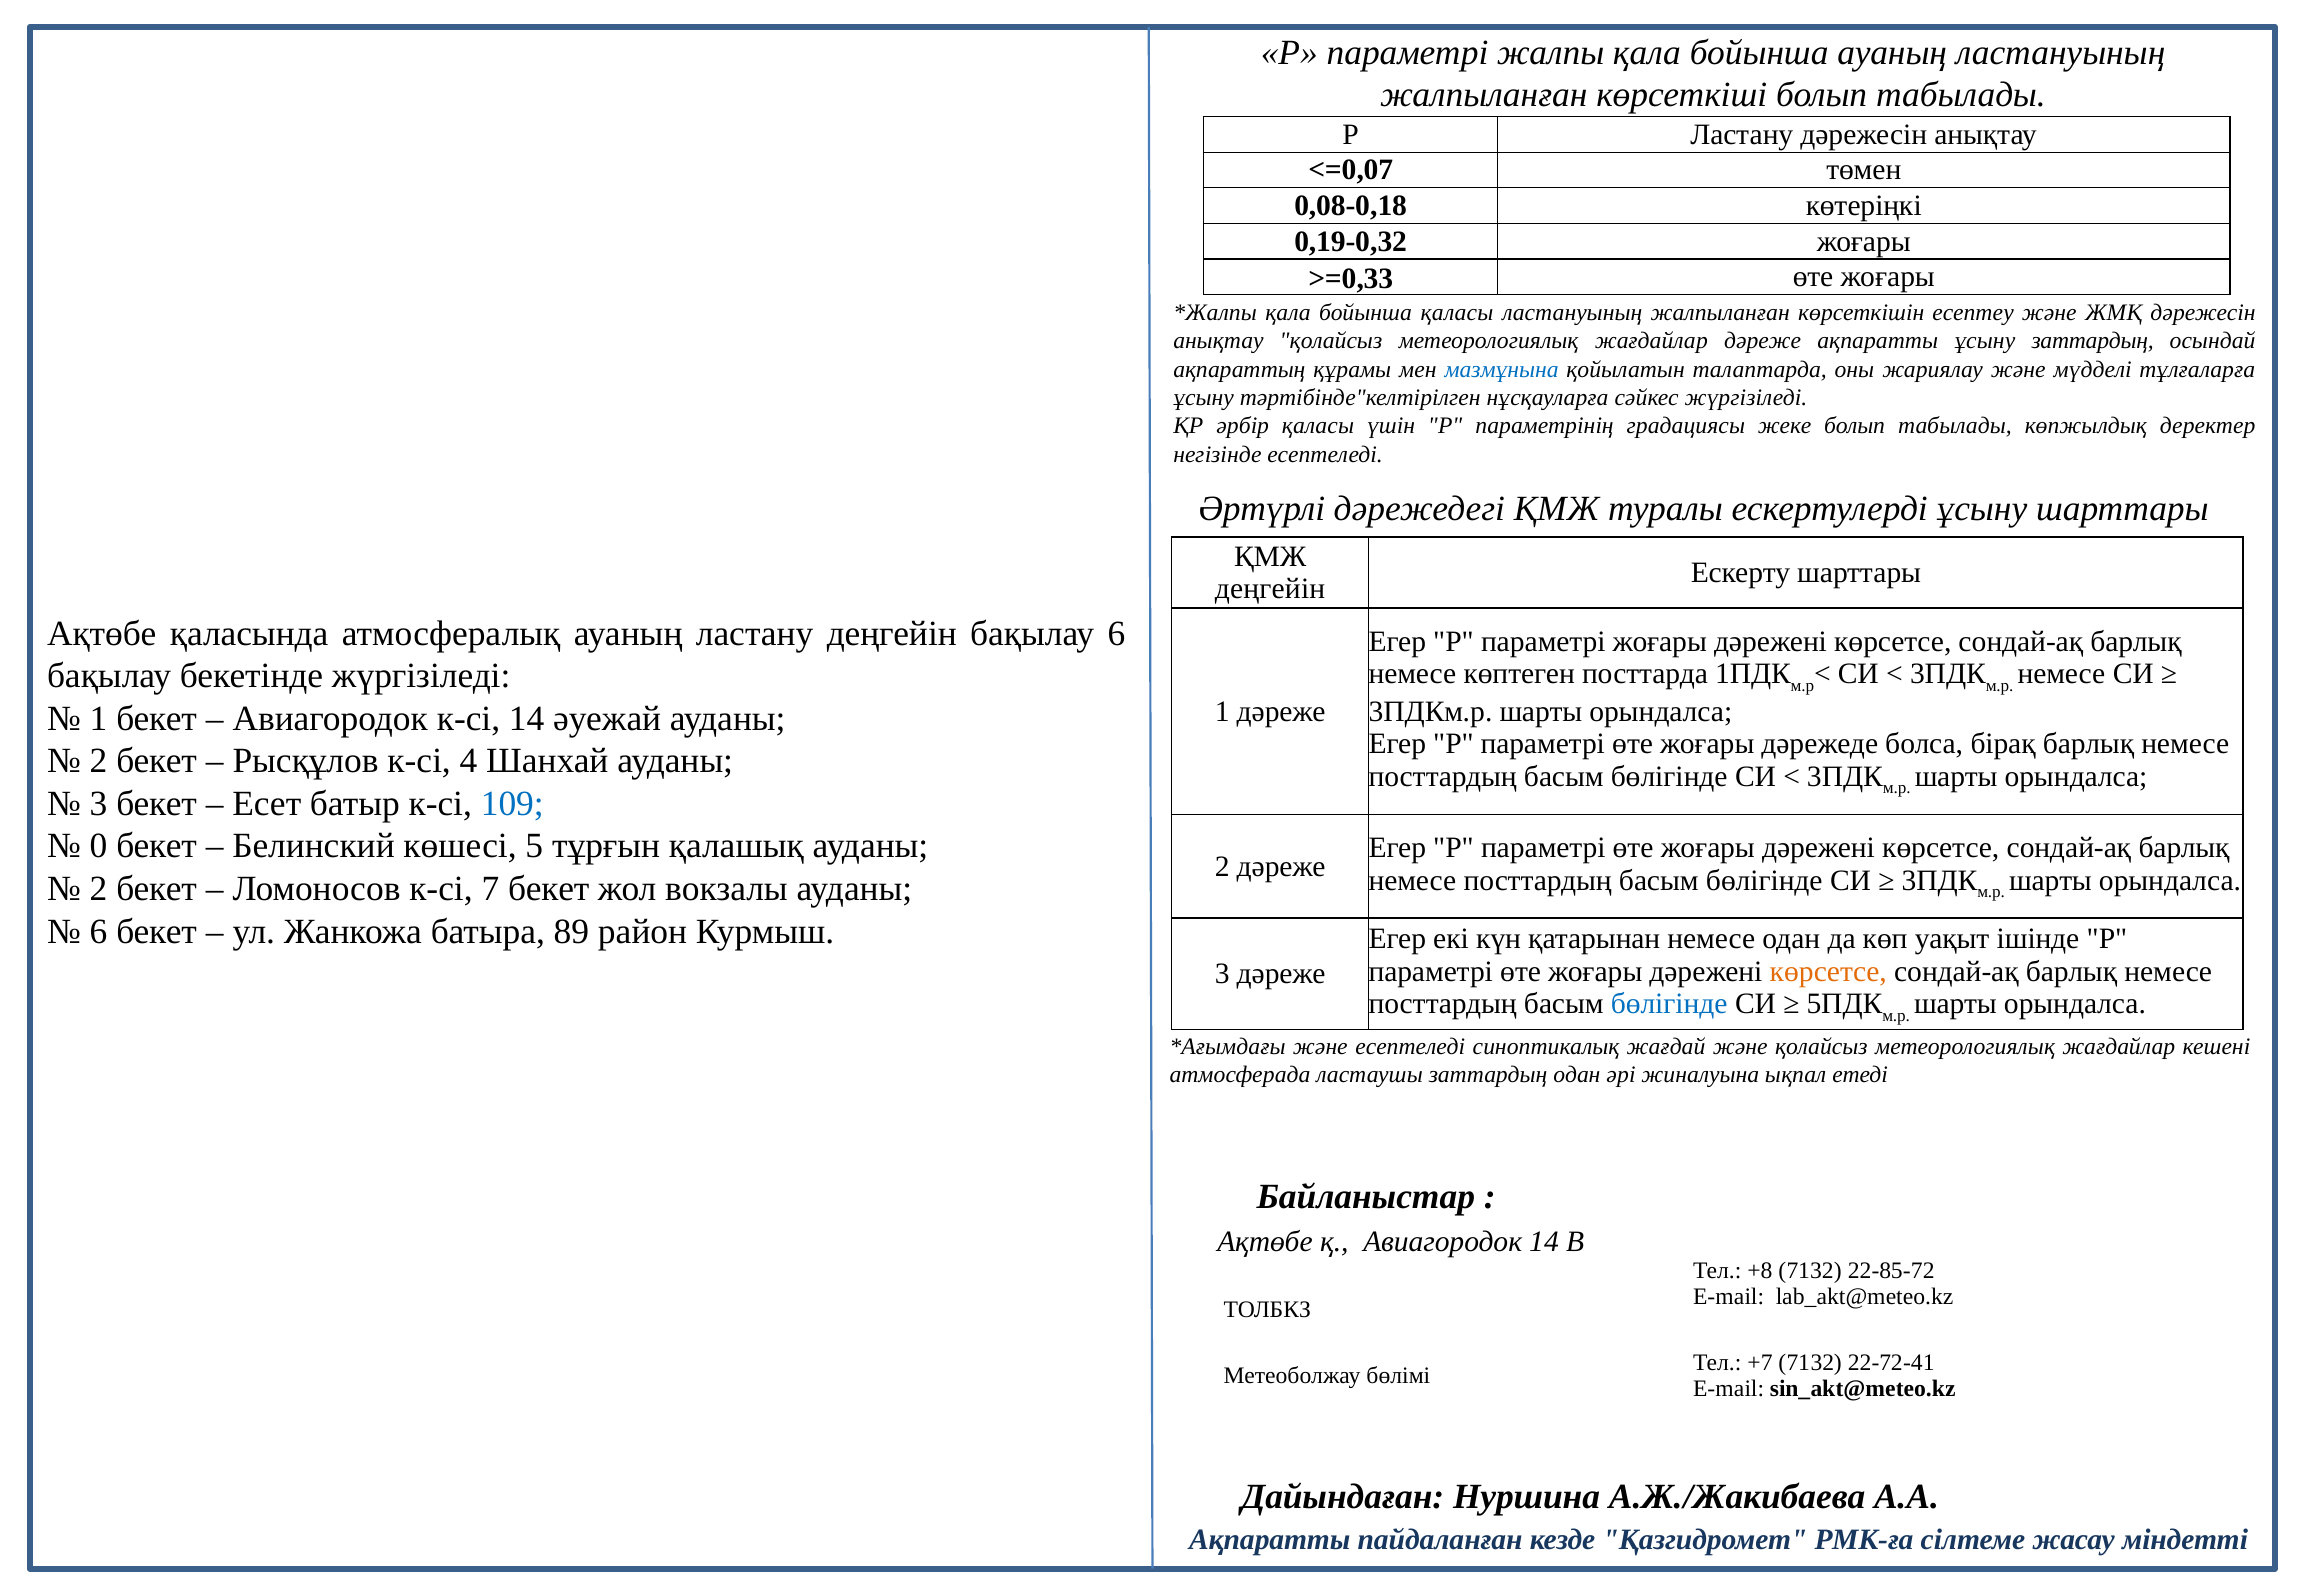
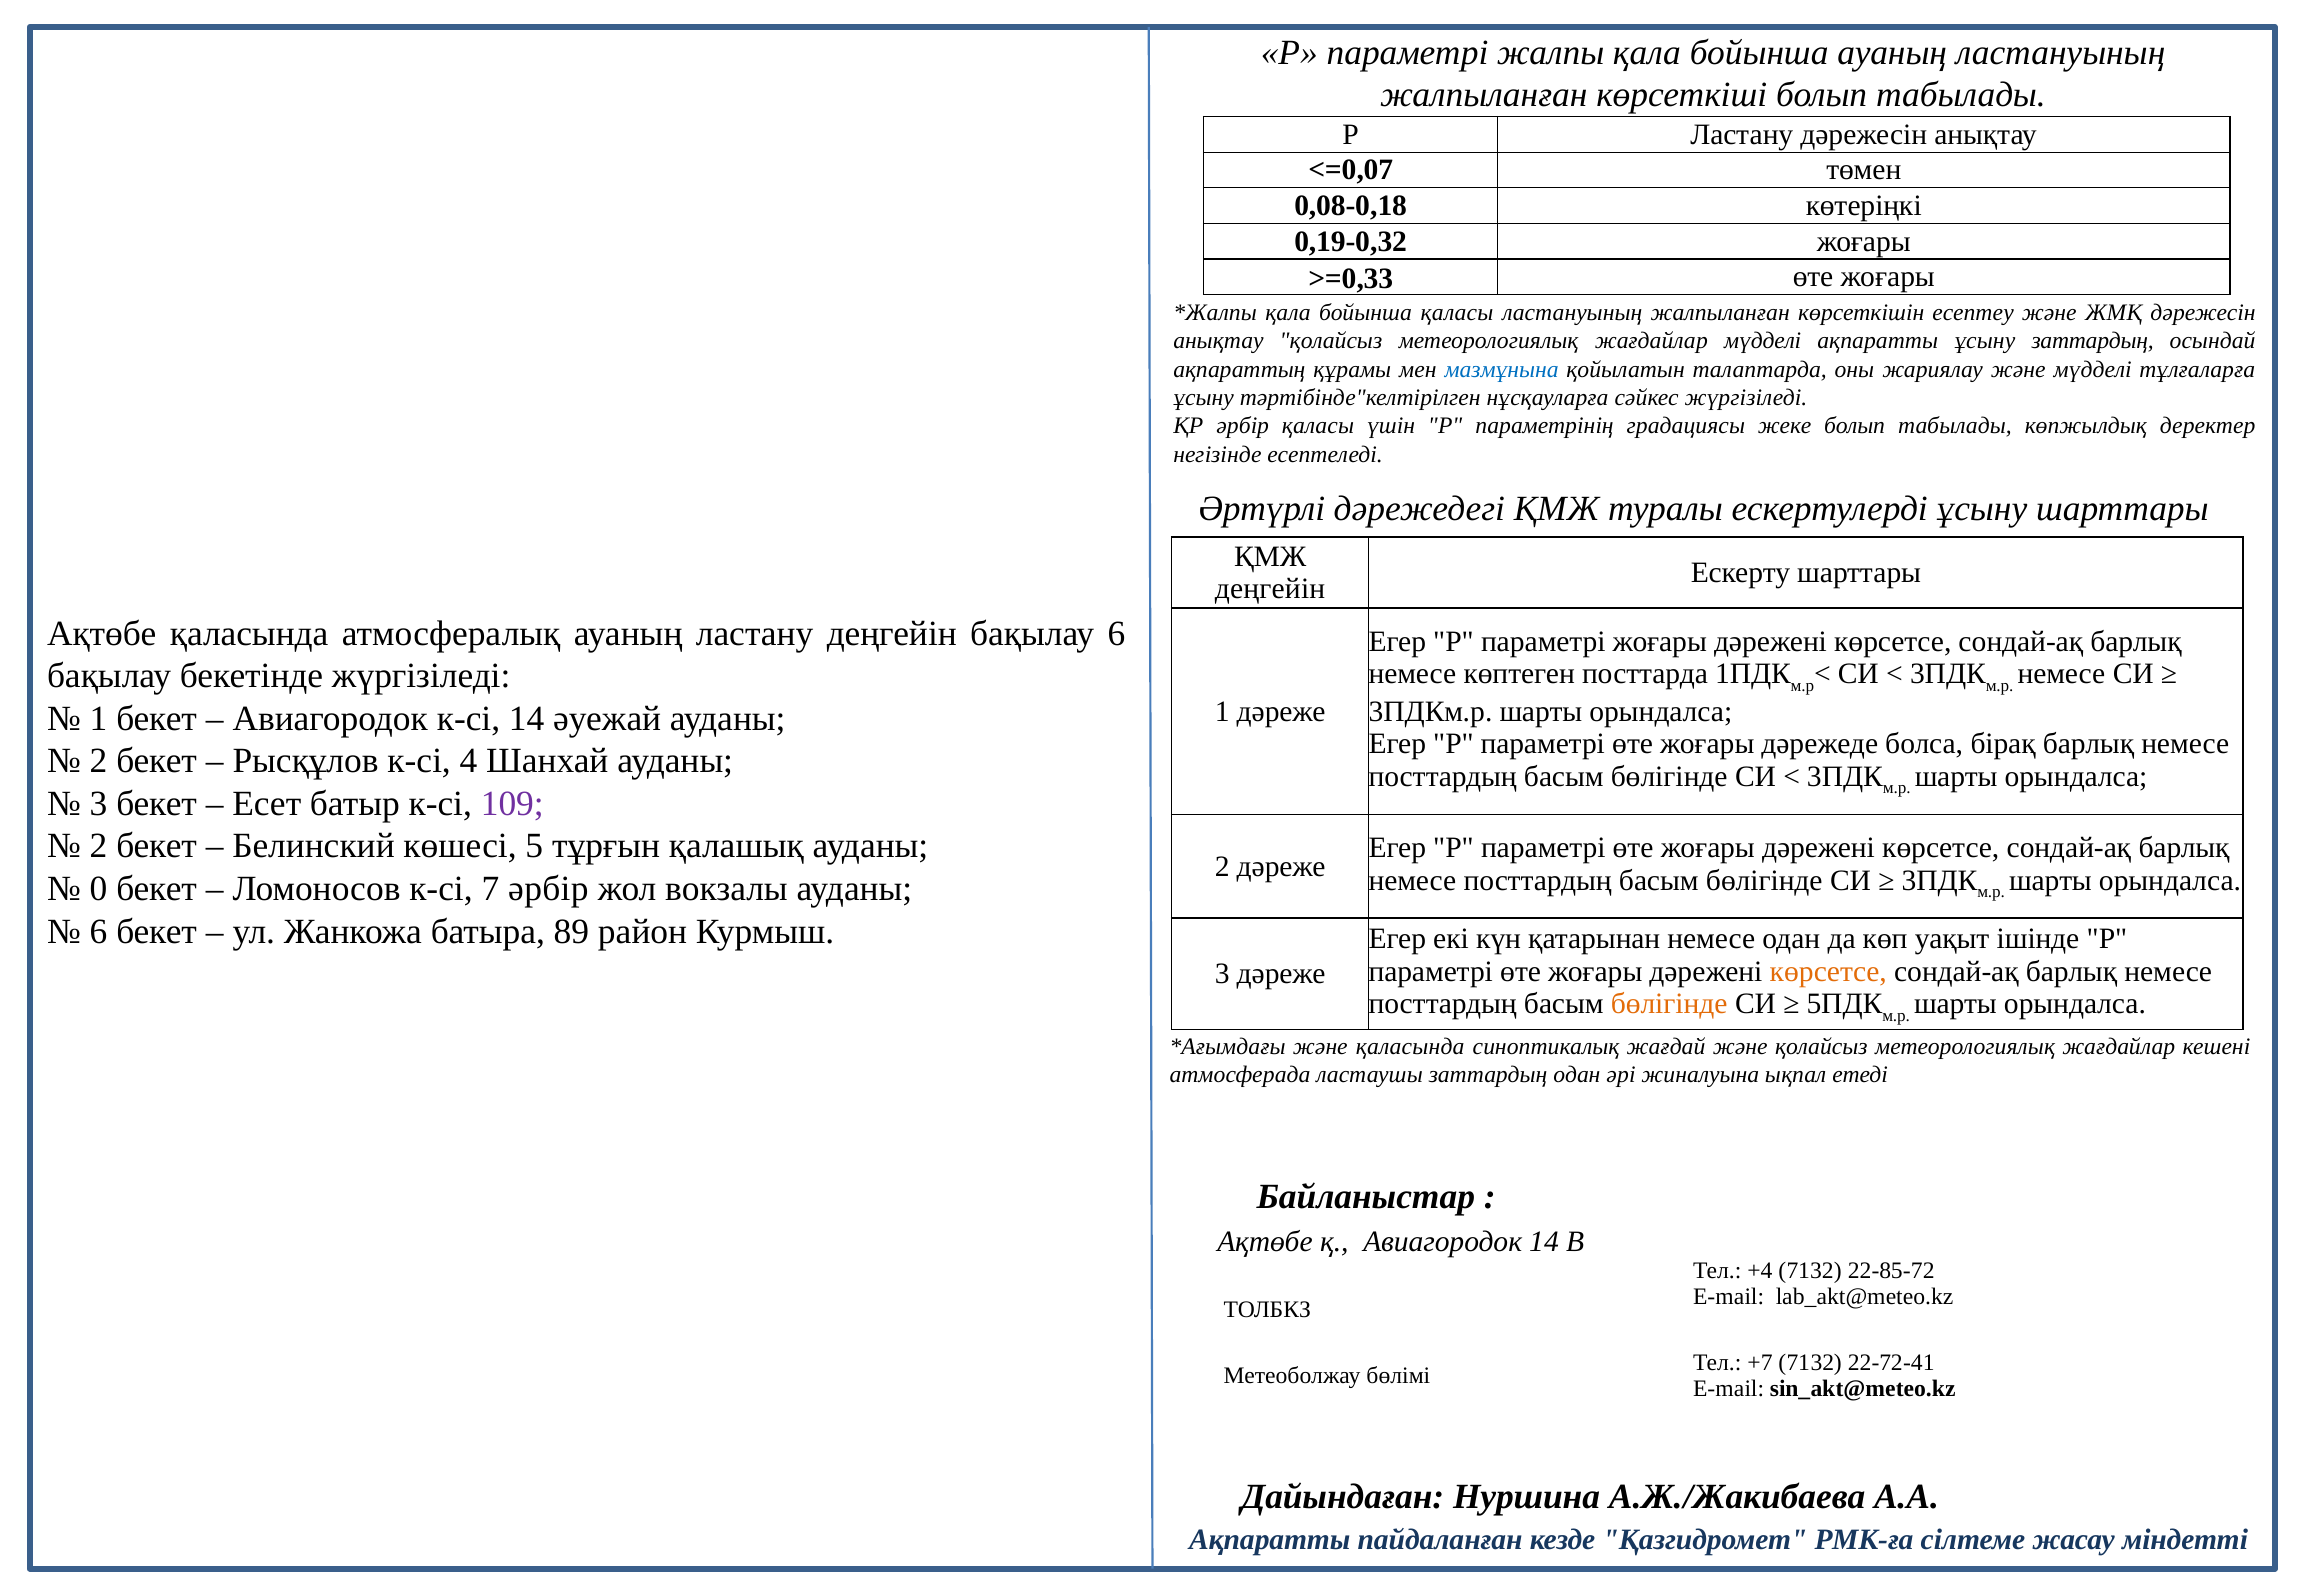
жағдайлар дәреже: дәреже -> мүдделі
109 colour: blue -> purple
0 at (99, 846): 0 -> 2
2 at (99, 889): 2 -> 0
7 бекет: бекет -> әрбір
бөлігінде at (1669, 1004) colour: blue -> orange
және есептеледі: есептеледі -> қаласында
+8: +8 -> +4
